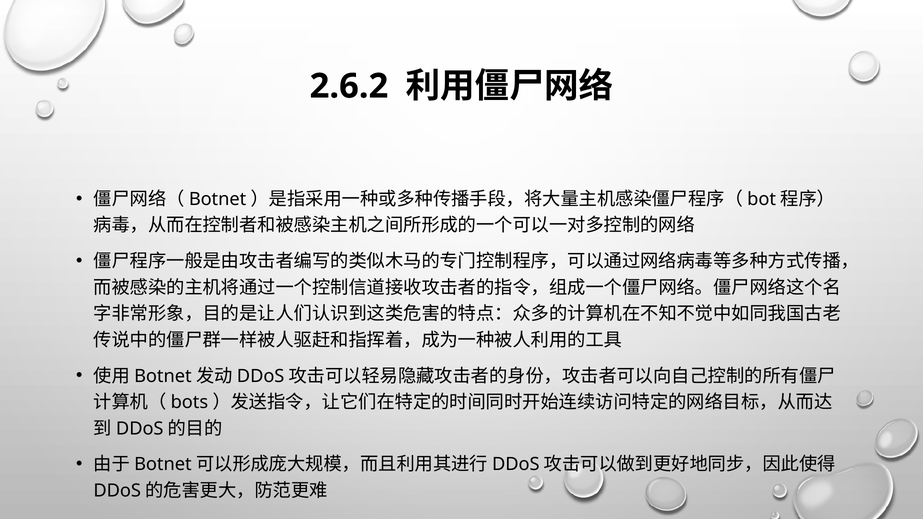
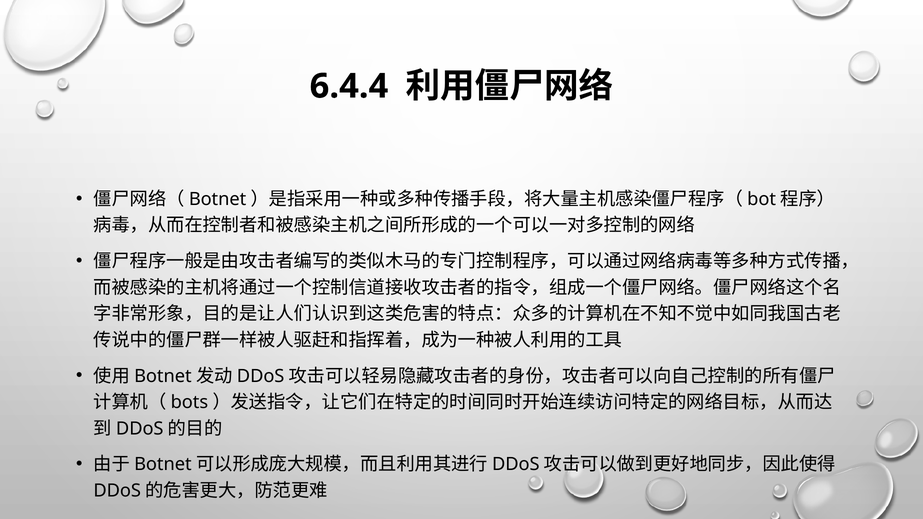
2.6.2: 2.6.2 -> 6.4.4
